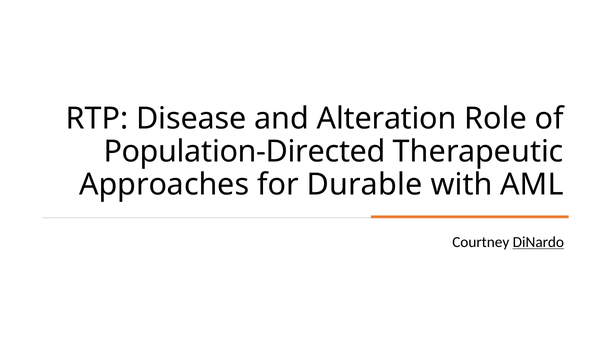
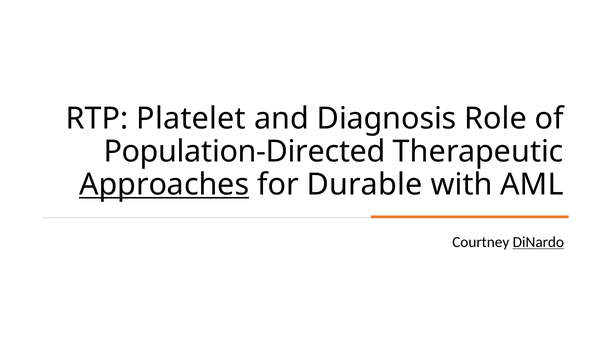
Disease: Disease -> Platelet
Alteration: Alteration -> Diagnosis
Approaches underline: none -> present
